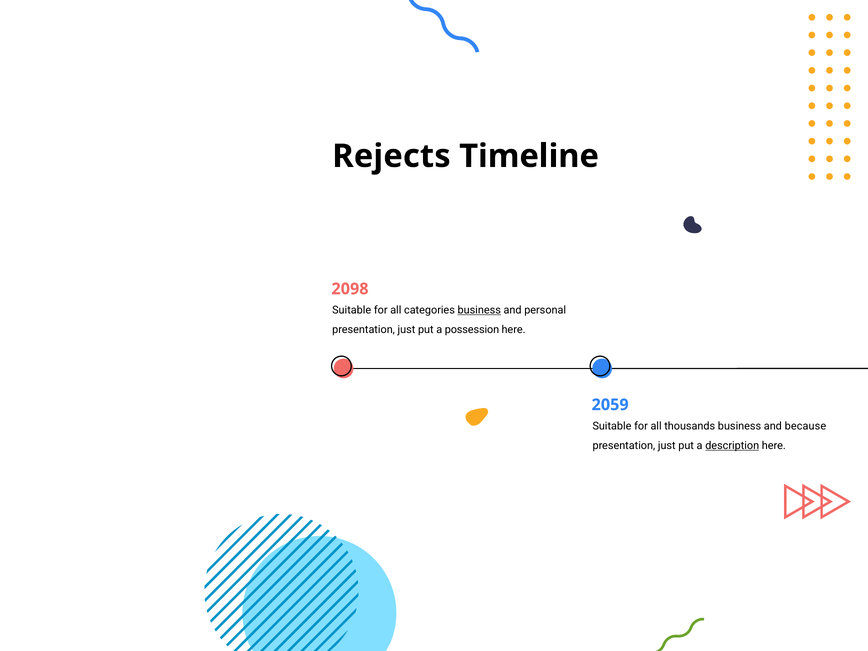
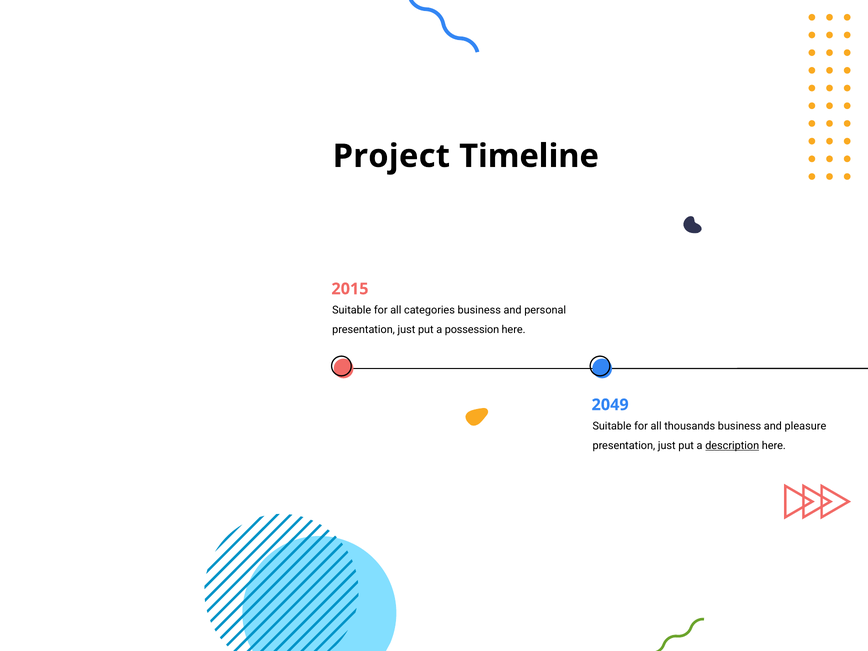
Rejects: Rejects -> Project
2098: 2098 -> 2015
business at (479, 310) underline: present -> none
2059: 2059 -> 2049
because: because -> pleasure
